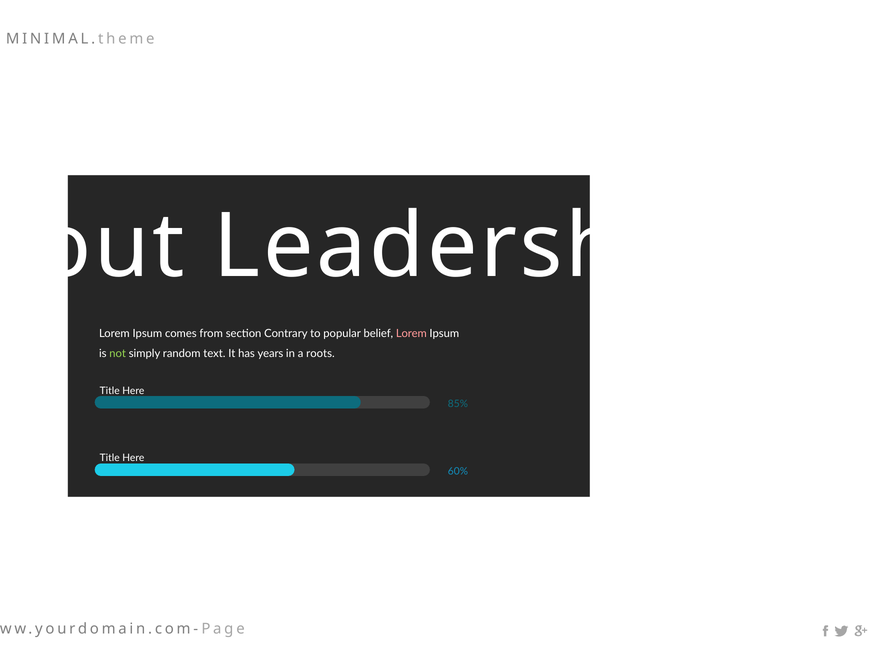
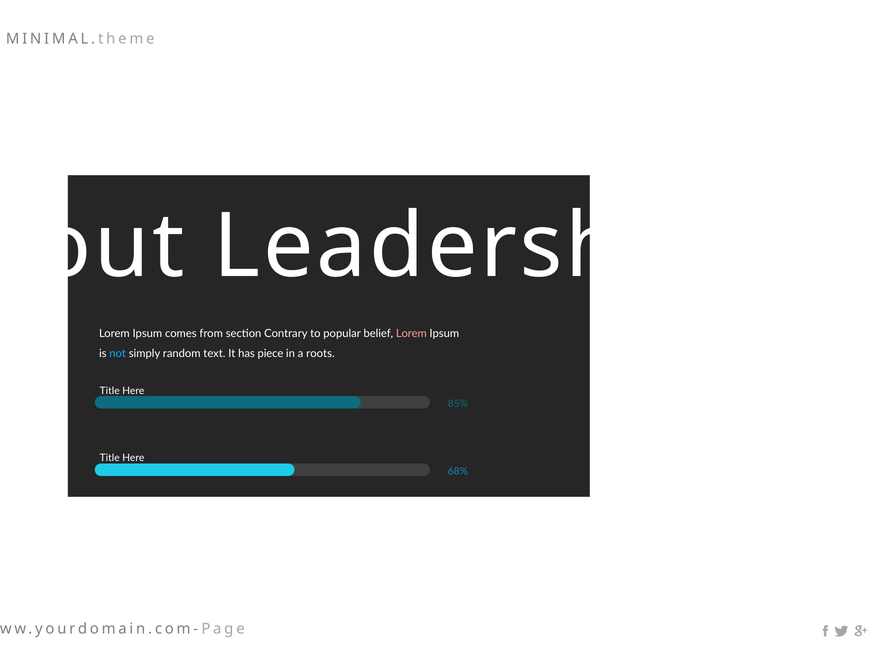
not colour: light green -> light blue
years: years -> piece
60%: 60% -> 68%
